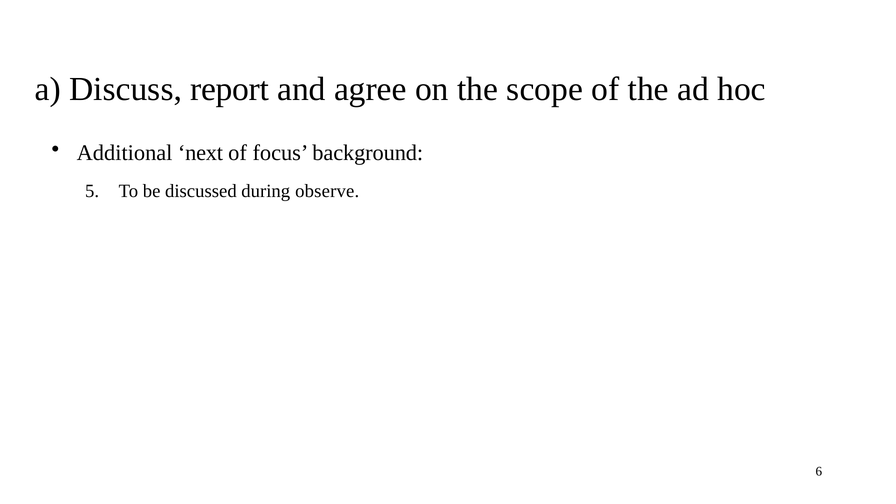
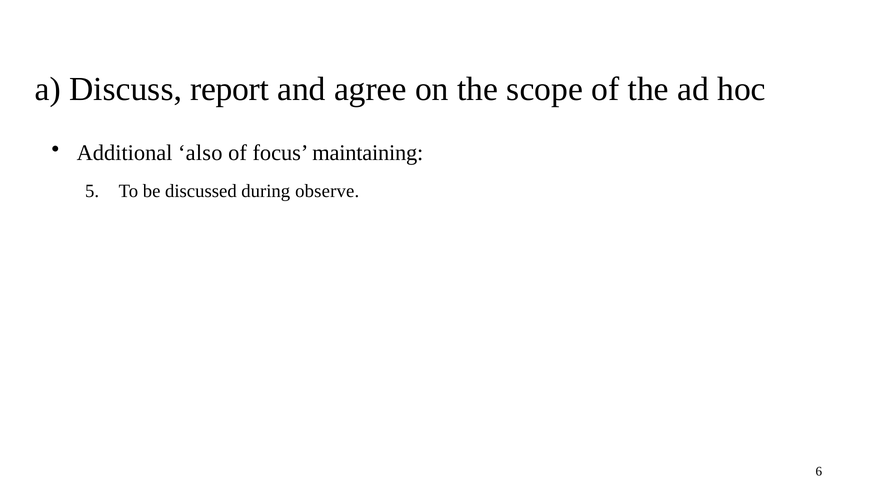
next: next -> also
background: background -> maintaining
